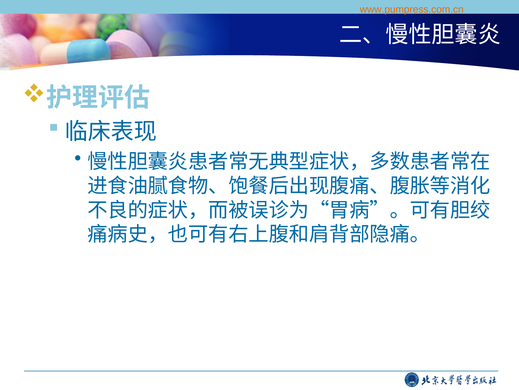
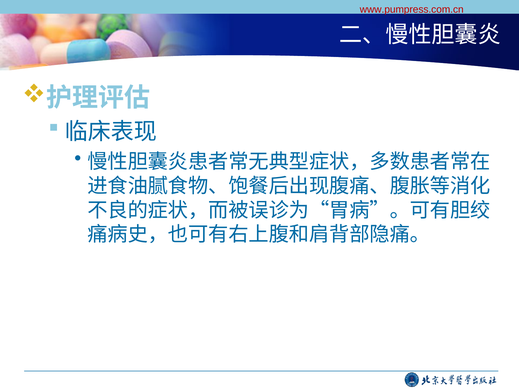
www.pumpress.com.cn colour: orange -> red
